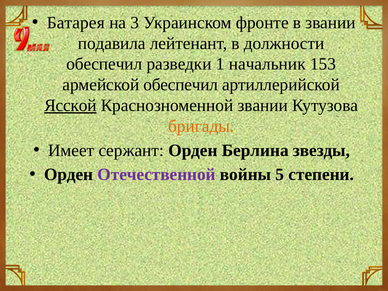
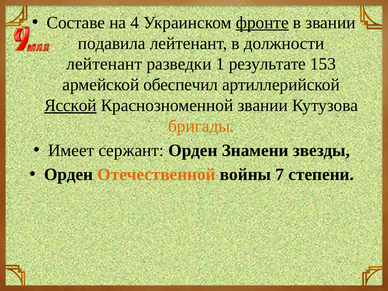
Батарея: Батарея -> Составе
3: 3 -> 4
фронте underline: none -> present
обеспечил at (104, 64): обеспечил -> лейтенант
начальник: начальник -> результате
Берлина: Берлина -> Знамени
Отечественной colour: purple -> orange
5: 5 -> 7
